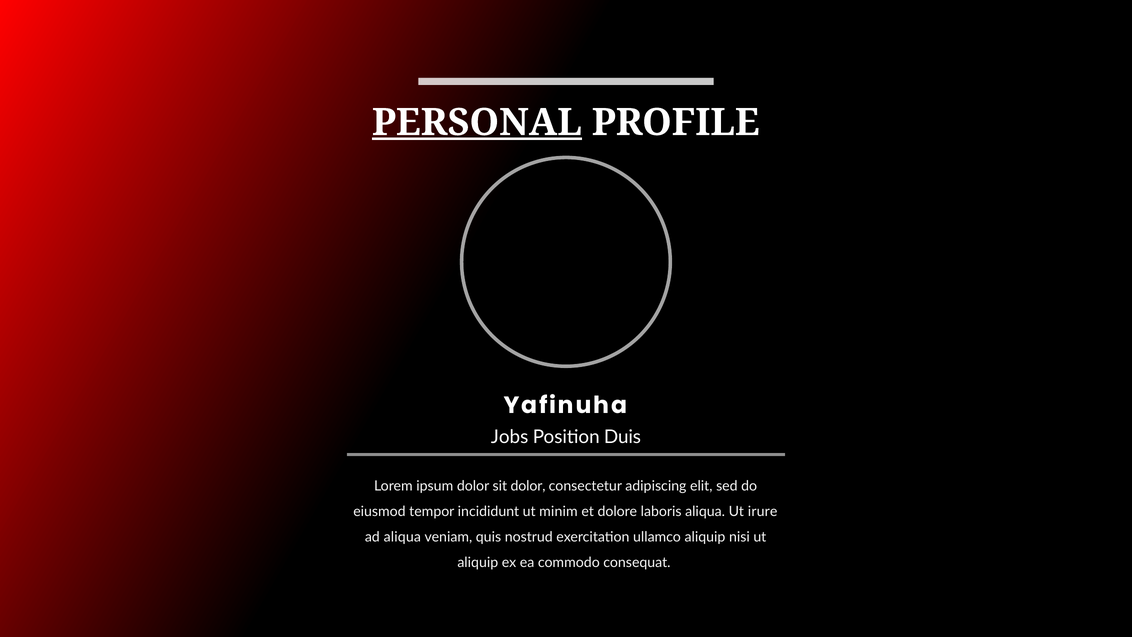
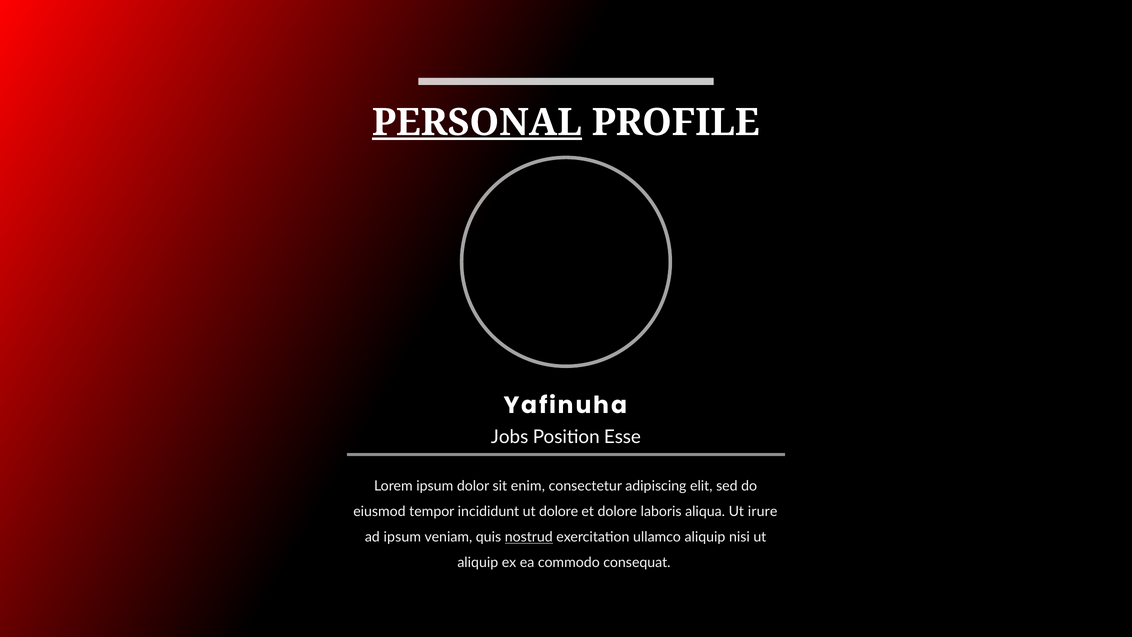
Duis: Duis -> Esse
sit dolor: dolor -> enim
ut minim: minim -> dolore
ad aliqua: aliqua -> ipsum
nostrud underline: none -> present
